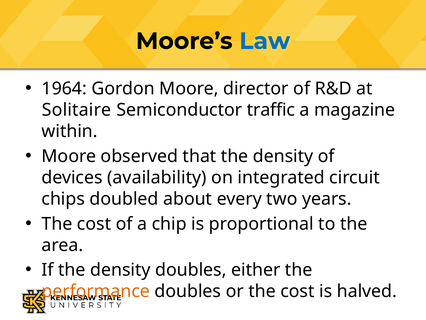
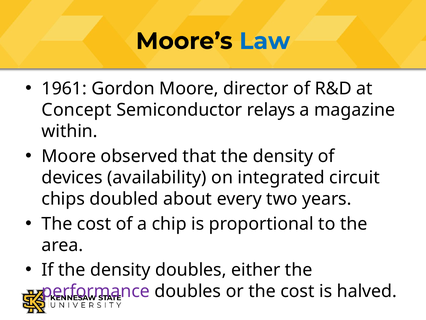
1964: 1964 -> 1961
Solitaire: Solitaire -> Concept
traffic: traffic -> relays
performance colour: orange -> purple
